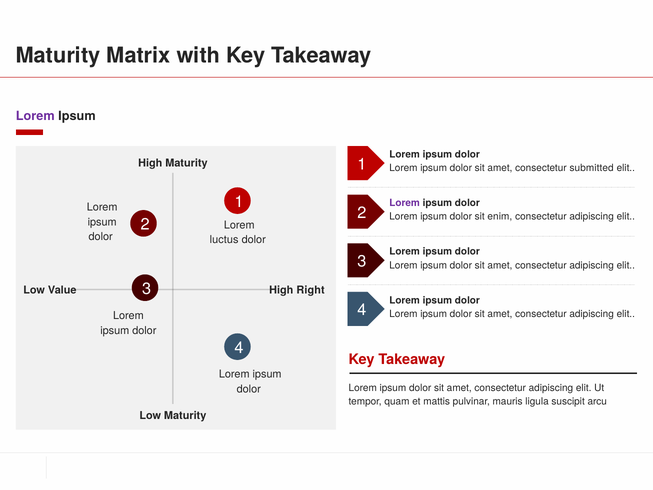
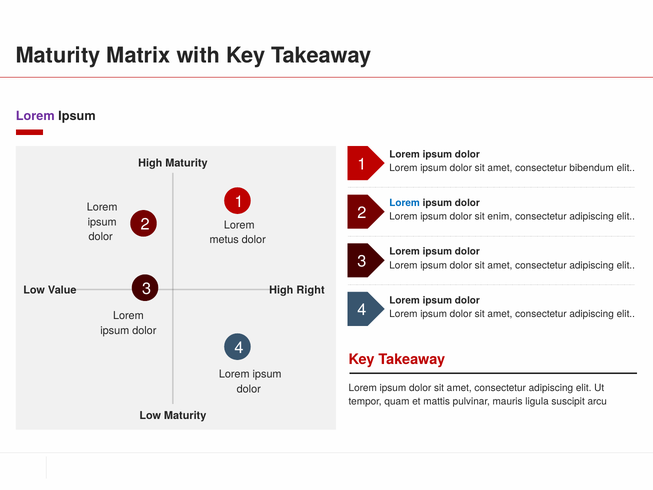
submitted: submitted -> bibendum
Lorem at (405, 203) colour: purple -> blue
luctus: luctus -> metus
